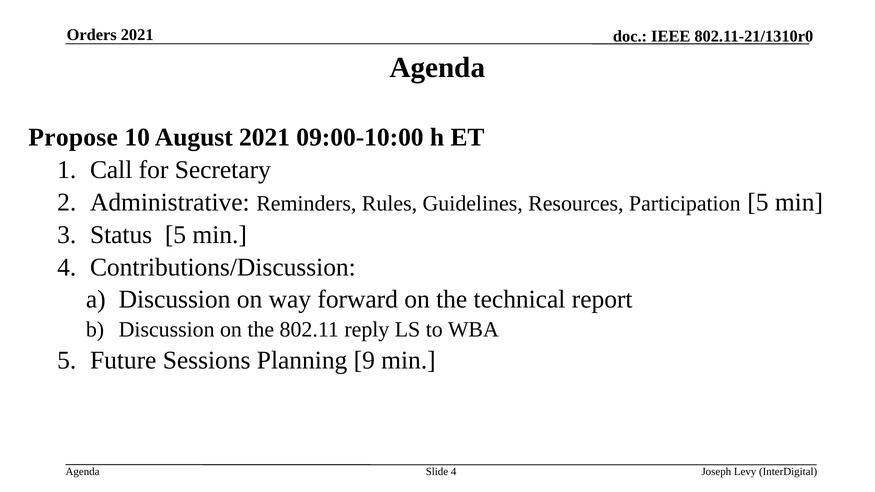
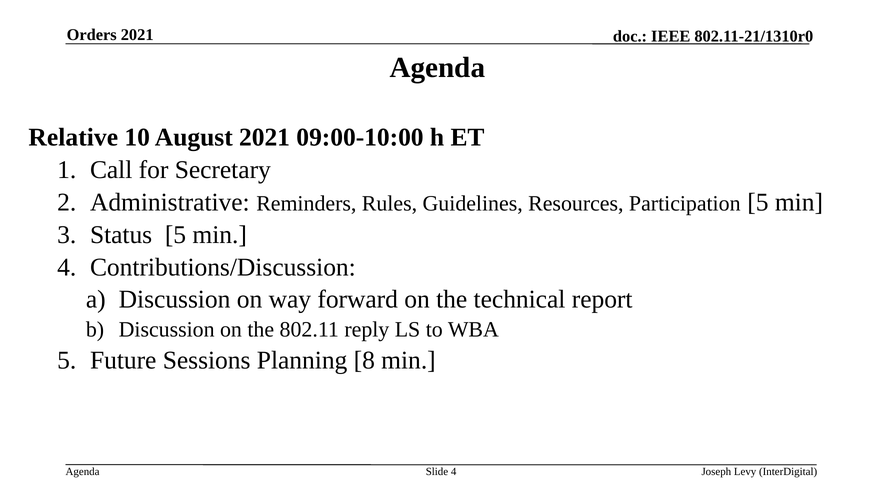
Propose: Propose -> Relative
9: 9 -> 8
